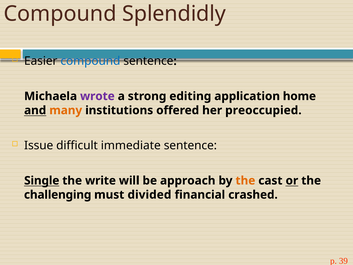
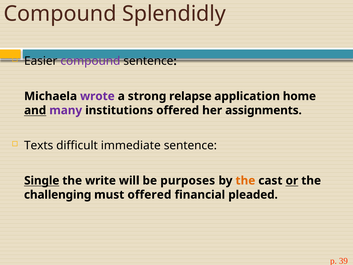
compound at (90, 61) colour: blue -> purple
editing: editing -> relapse
many colour: orange -> purple
preoccupied: preoccupied -> assignments
Issue: Issue -> Texts
approach: approach -> purposes
must divided: divided -> offered
crashed: crashed -> pleaded
